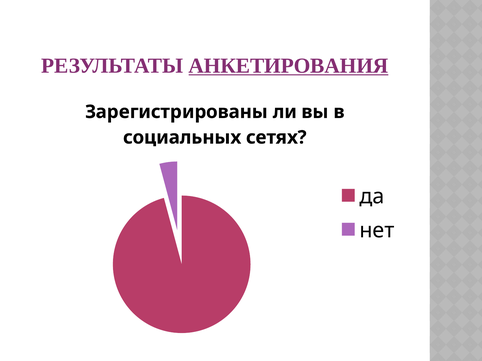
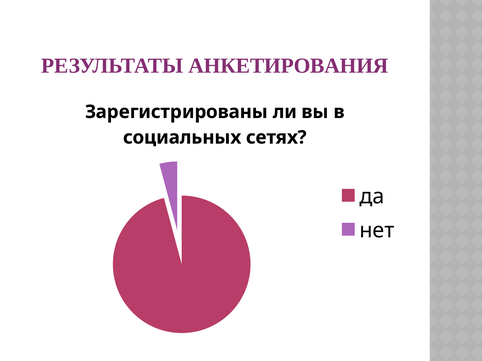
АНКЕТИРОВАНИЯ underline: present -> none
